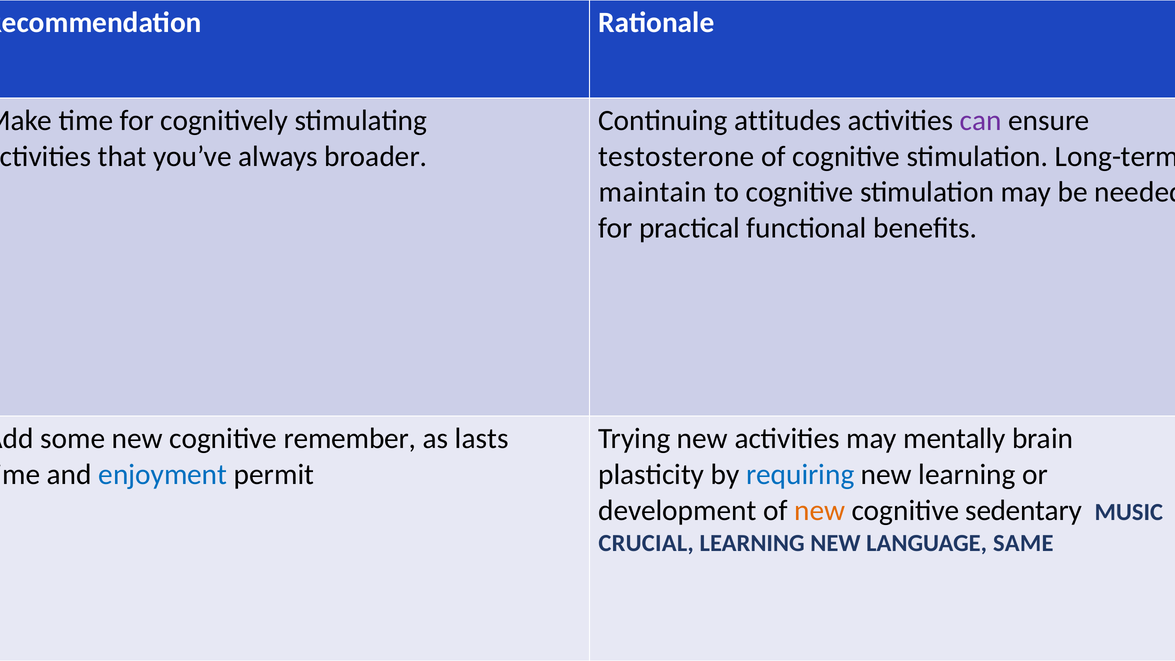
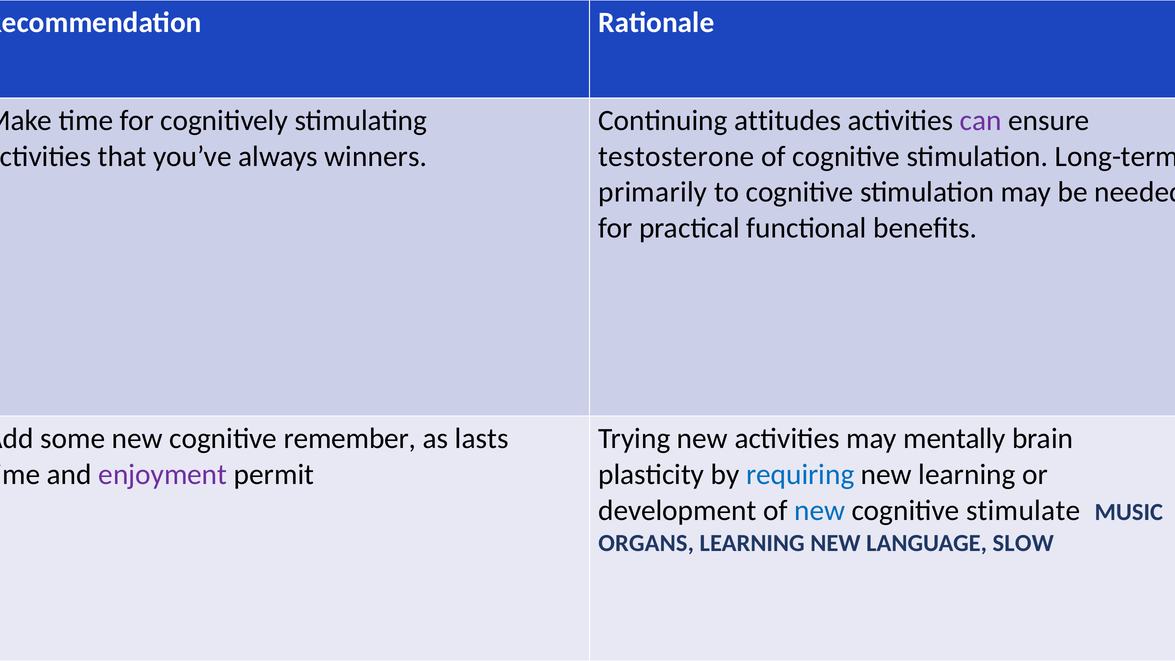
broader: broader -> winners
maintain: maintain -> primarily
enjoyment colour: blue -> purple
new at (820, 510) colour: orange -> blue
sedentary: sedentary -> stimulate
CRUCIAL: CRUCIAL -> ORGANS
SAME: SAME -> SLOW
